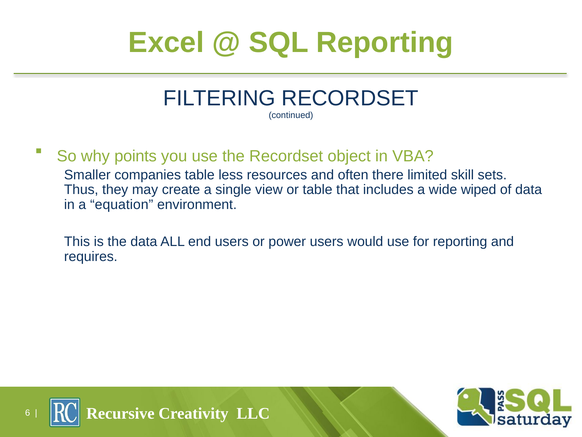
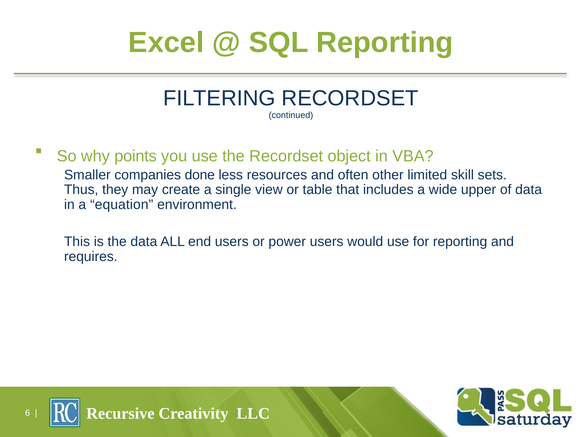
companies table: table -> done
there: there -> other
wiped: wiped -> upper
